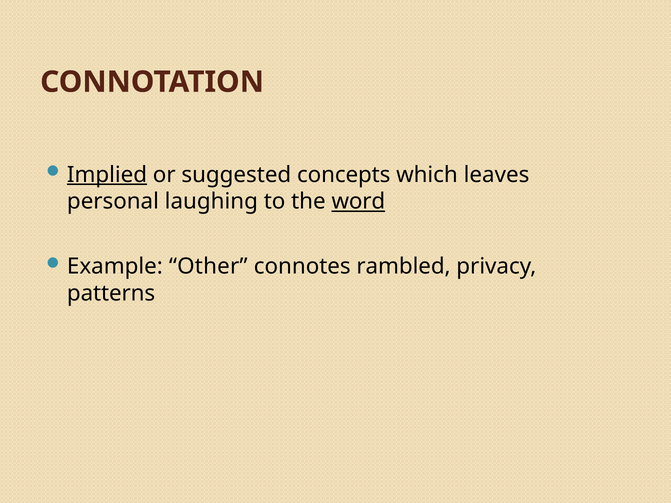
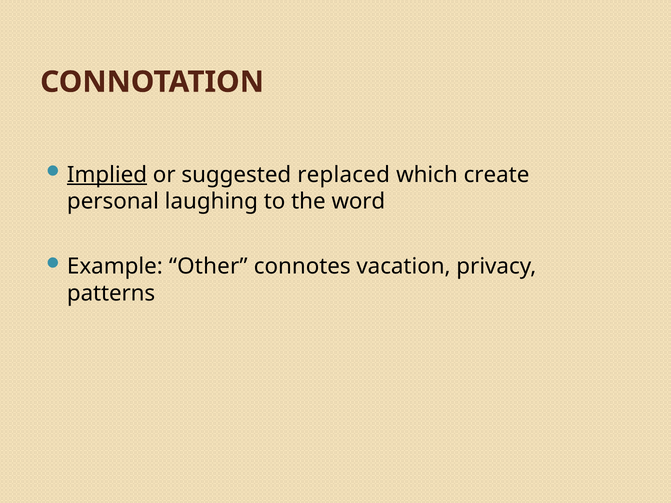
concepts: concepts -> replaced
leaves: leaves -> create
word underline: present -> none
rambled: rambled -> vacation
